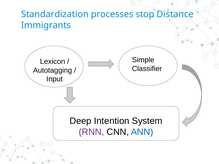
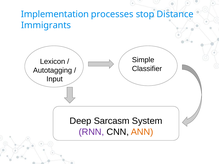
Standardization: Standardization -> Implementation
Intention: Intention -> Sarcasm
ANN colour: blue -> orange
